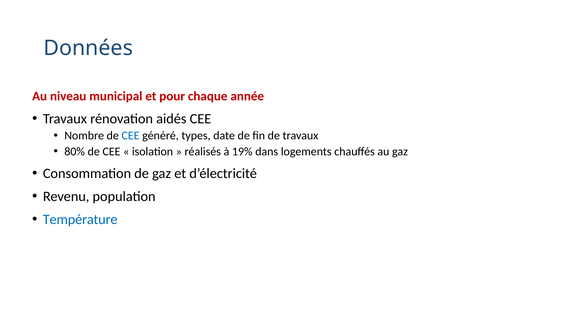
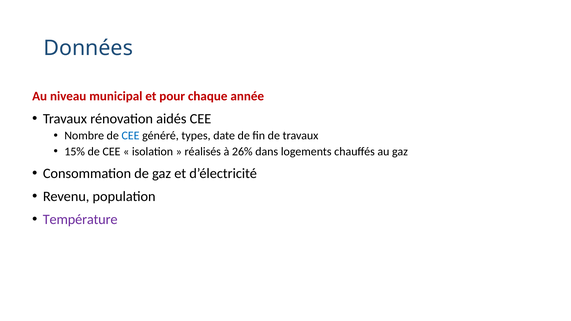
80%: 80% -> 15%
19%: 19% -> 26%
Température colour: blue -> purple
